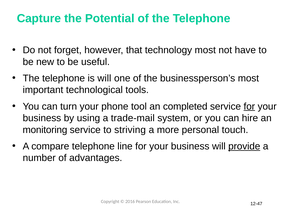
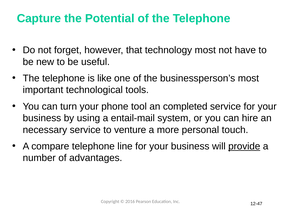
is will: will -> like
for at (249, 106) underline: present -> none
trade-mail: trade-mail -> entail-mail
monitoring: monitoring -> necessary
striving: striving -> venture
